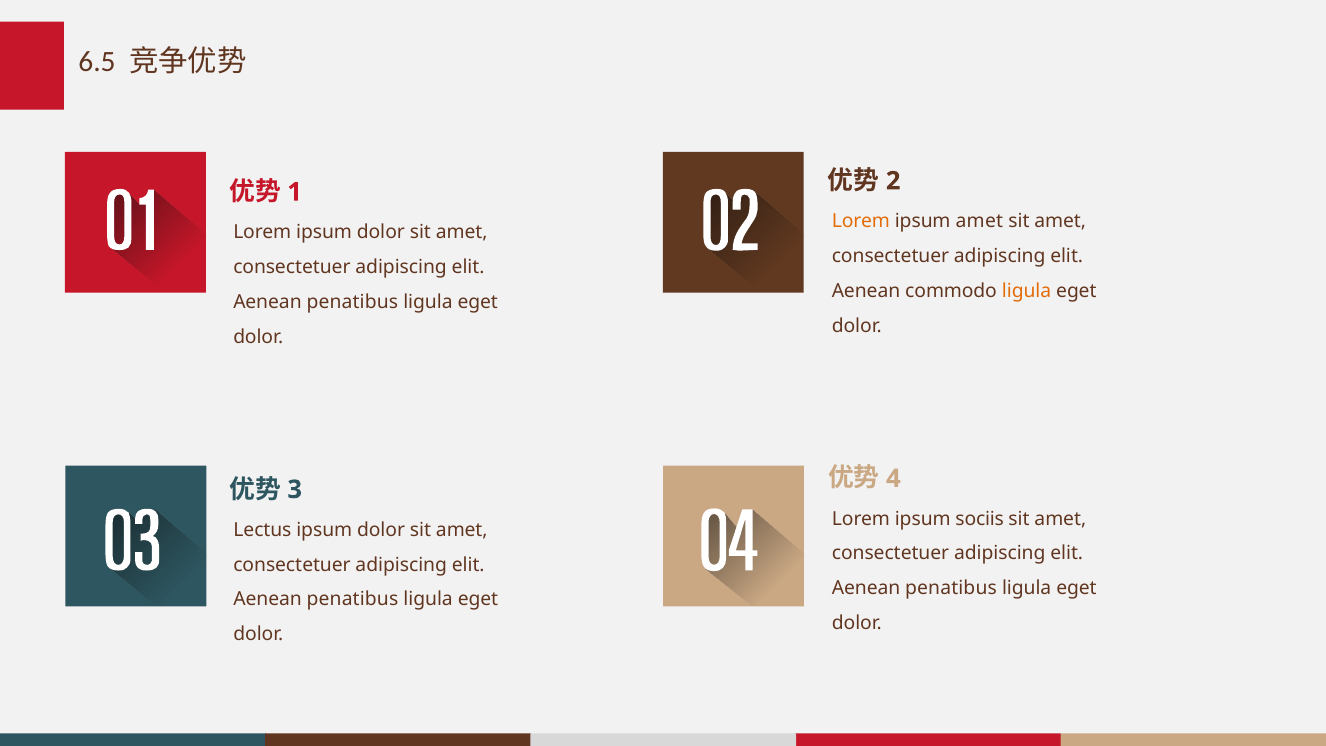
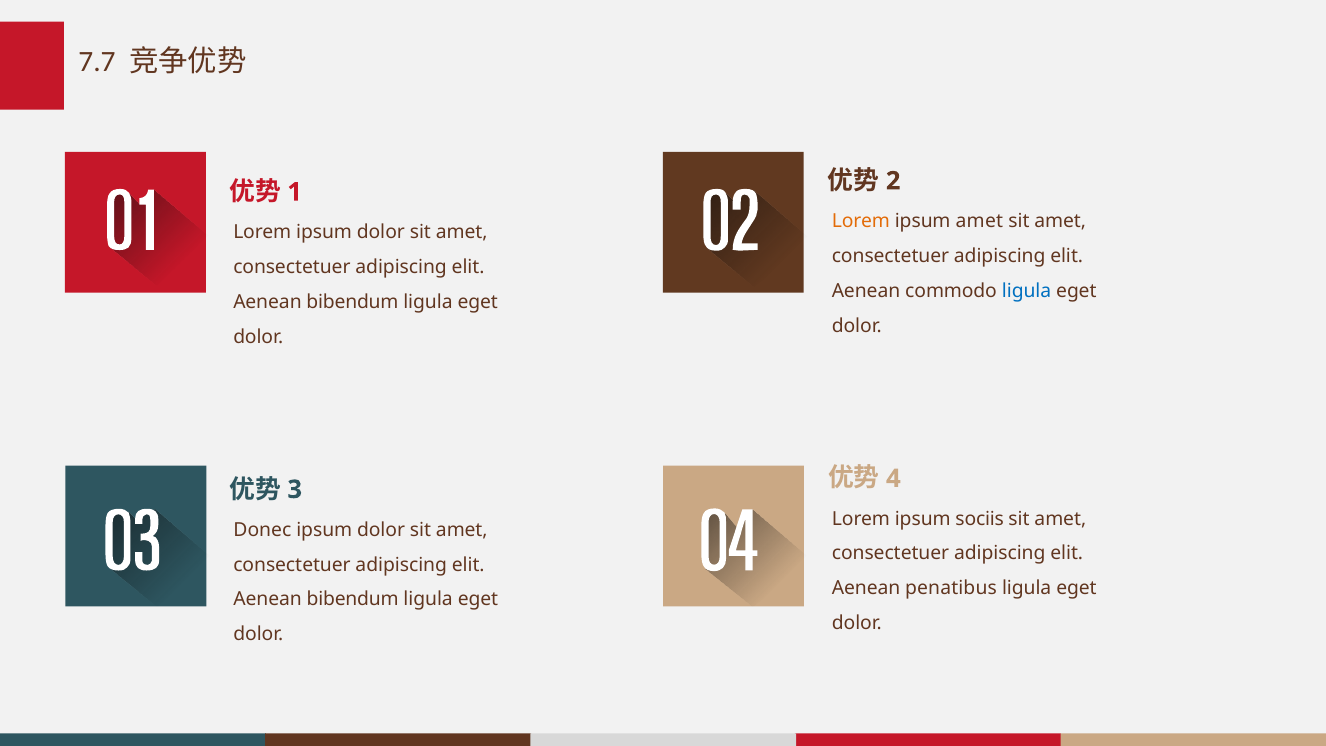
6.5: 6.5 -> 7.7
ligula at (1027, 291) colour: orange -> blue
penatibus at (352, 302): penatibus -> bibendum
Lectus: Lectus -> Donec
penatibus at (352, 599): penatibus -> bibendum
